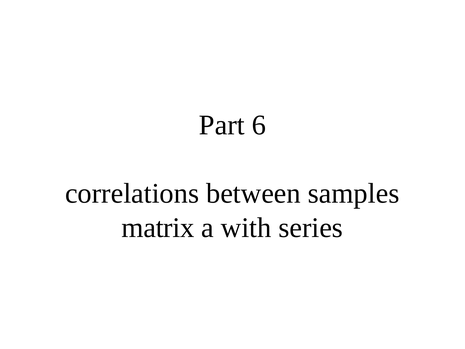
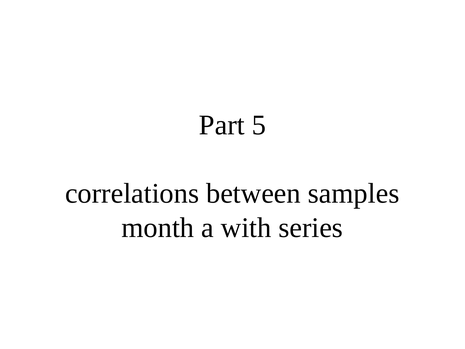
6: 6 -> 5
matrix: matrix -> month
